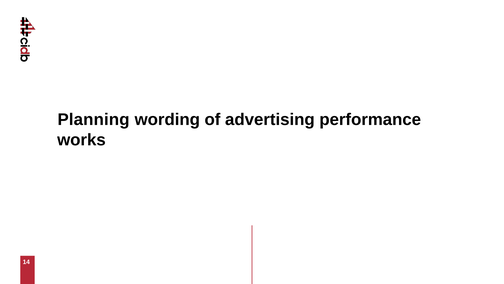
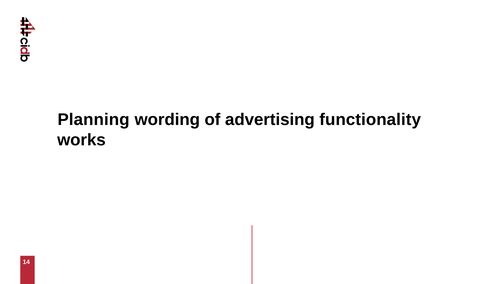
performance: performance -> functionality
